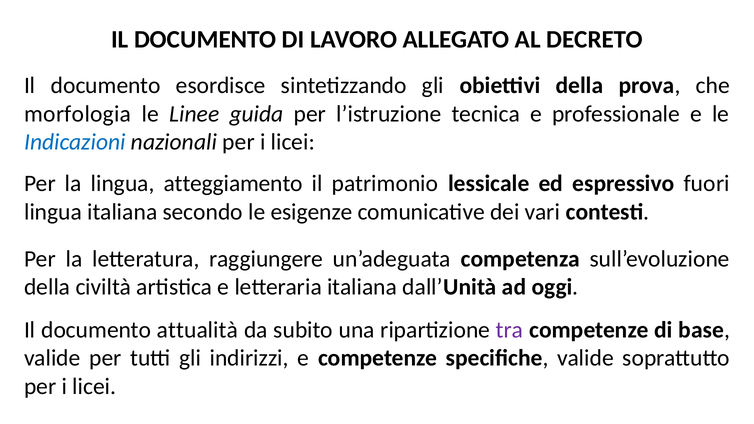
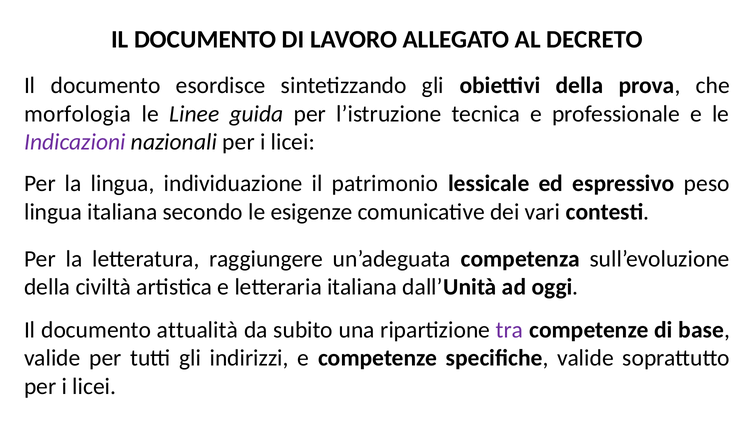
Indicazioni colour: blue -> purple
atteggiamento: atteggiamento -> individuazione
fuori: fuori -> peso
